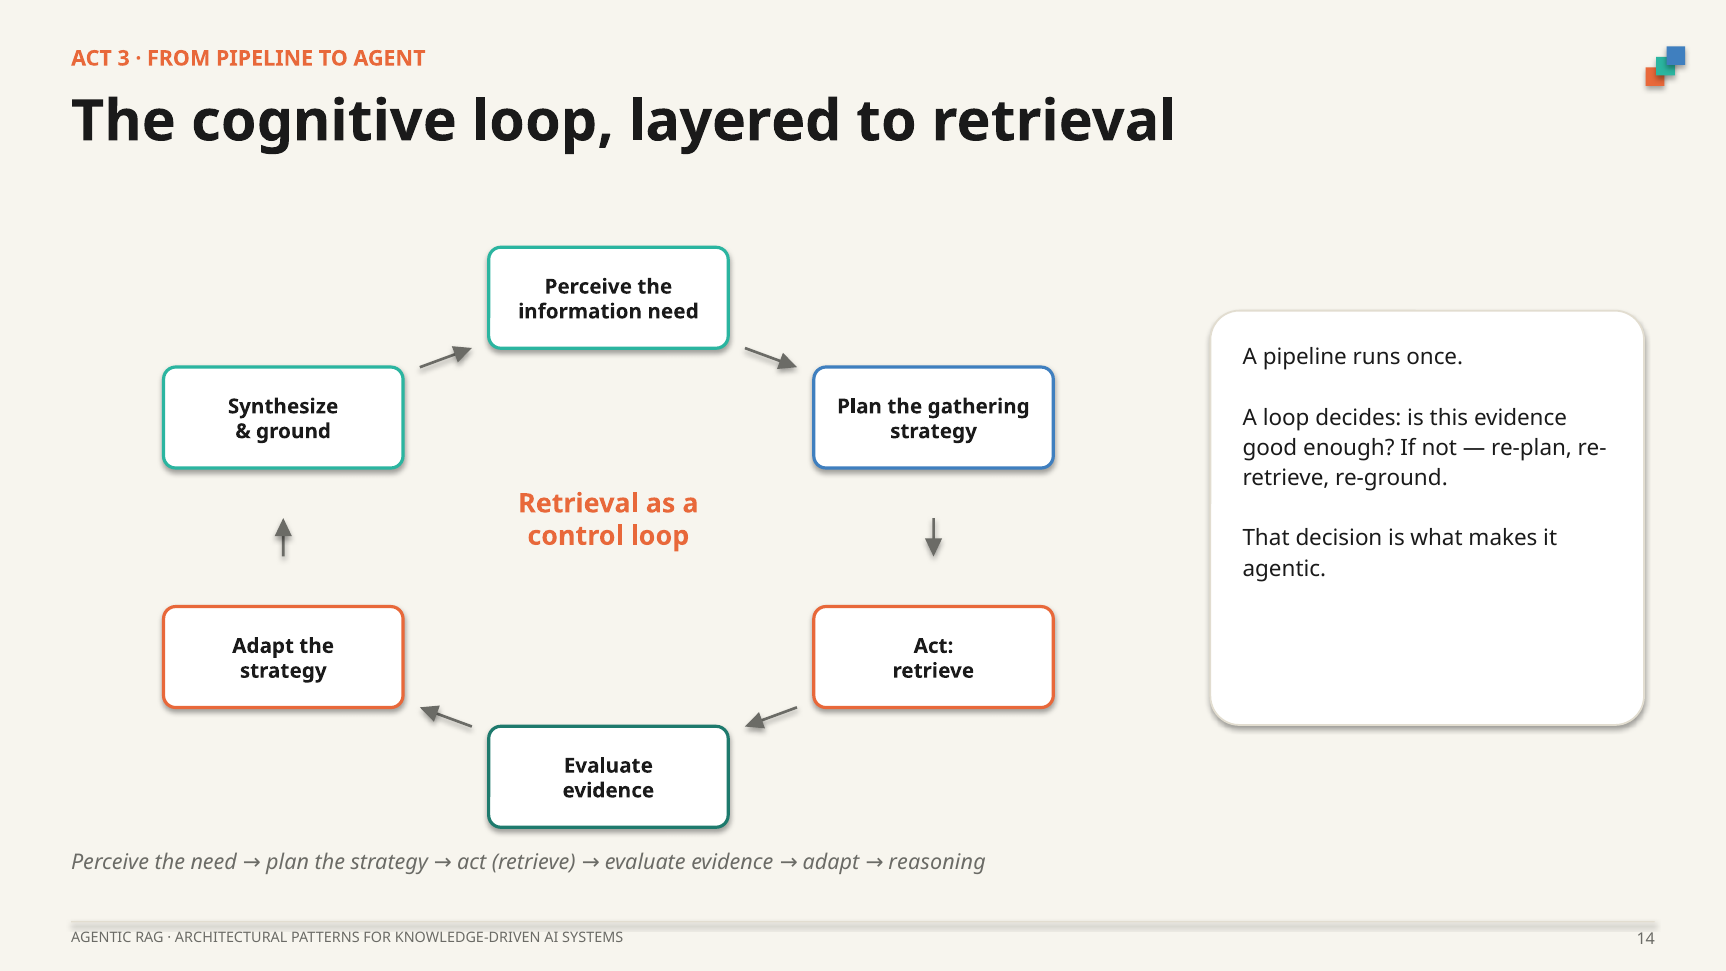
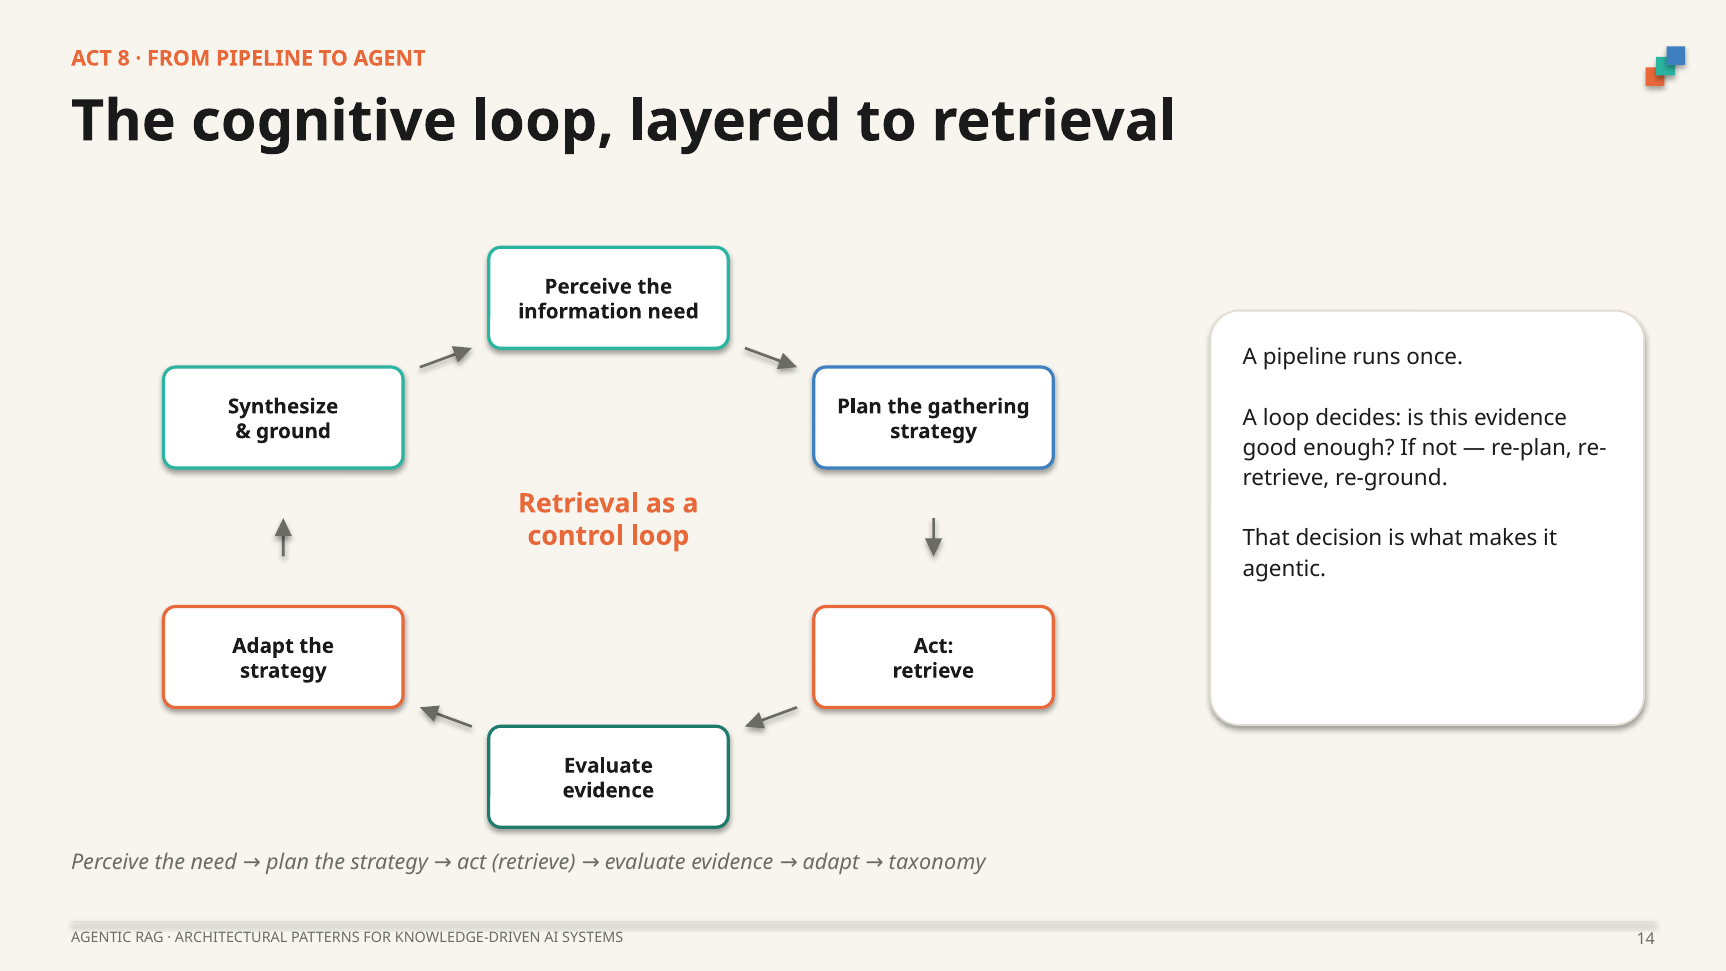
3: 3 -> 8
reasoning: reasoning -> taxonomy
